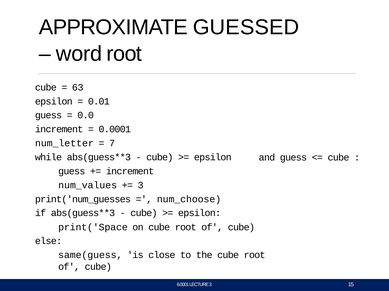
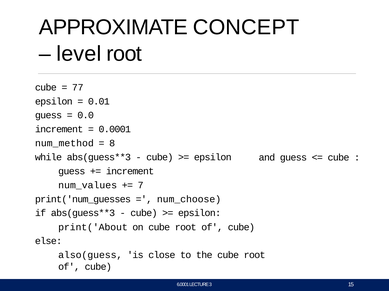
GUESSED: GUESSED -> CONCEPT
word: word -> level
63: 63 -> 77
num_letter: num_letter -> num_method
7: 7 -> 8
3 at (141, 186): 3 -> 7
print('Space: print('Space -> print('About
same(guess: same(guess -> also(guess
